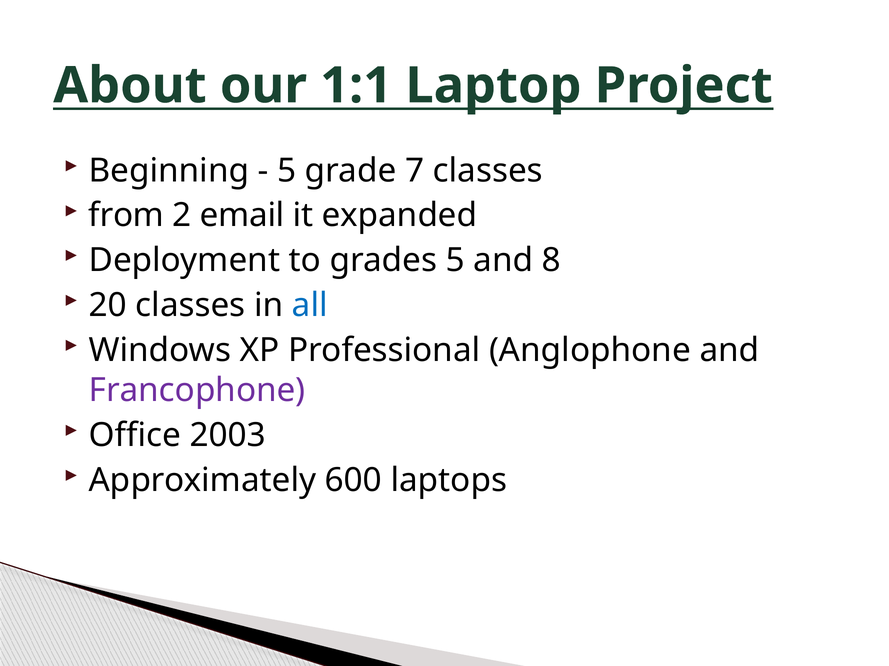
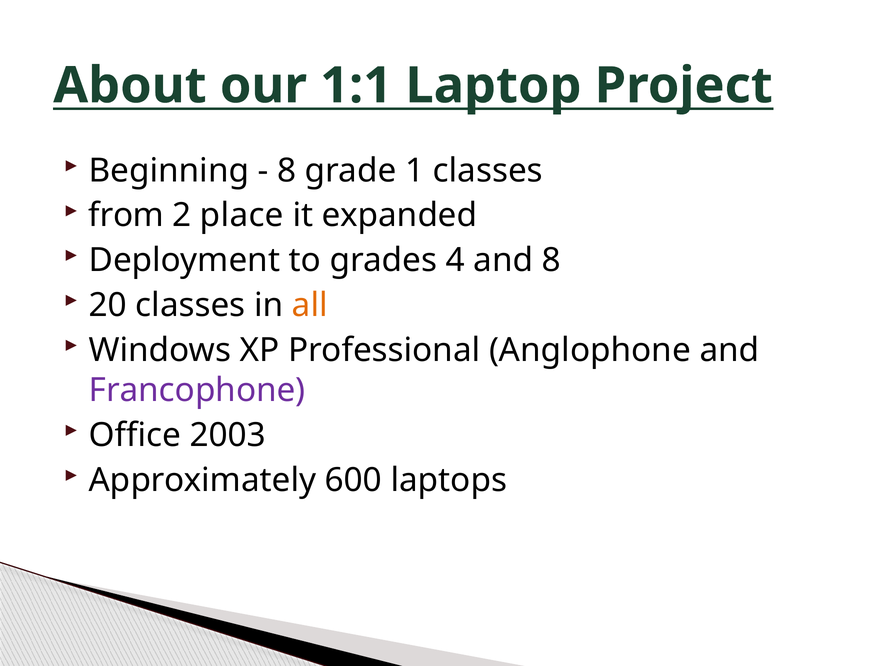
5 at (287, 171): 5 -> 8
7: 7 -> 1
email: email -> place
grades 5: 5 -> 4
all colour: blue -> orange
